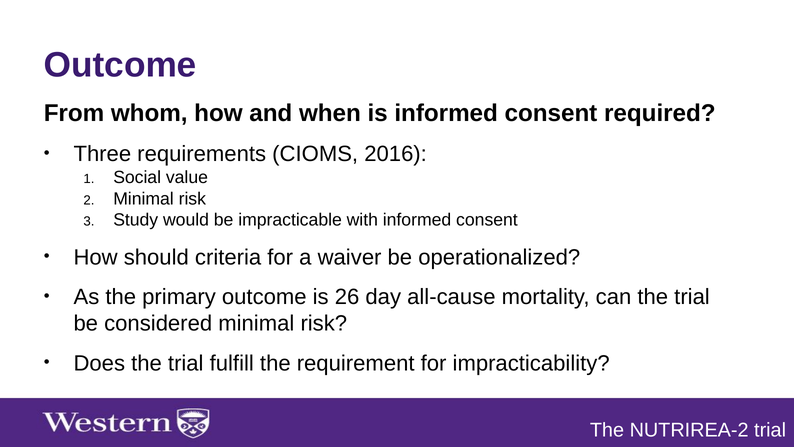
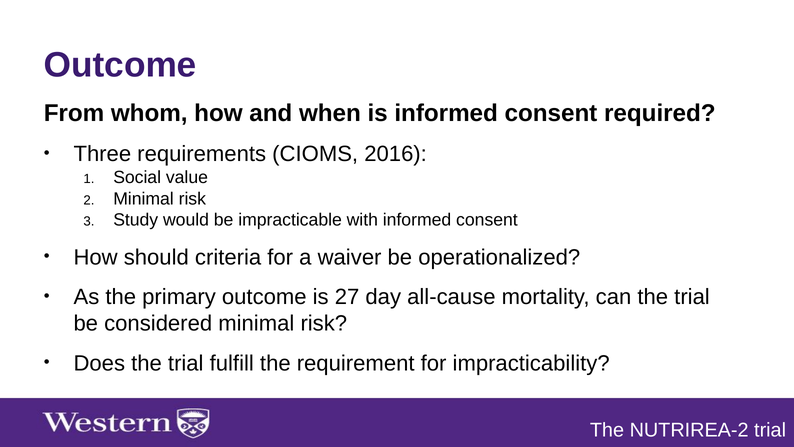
26: 26 -> 27
